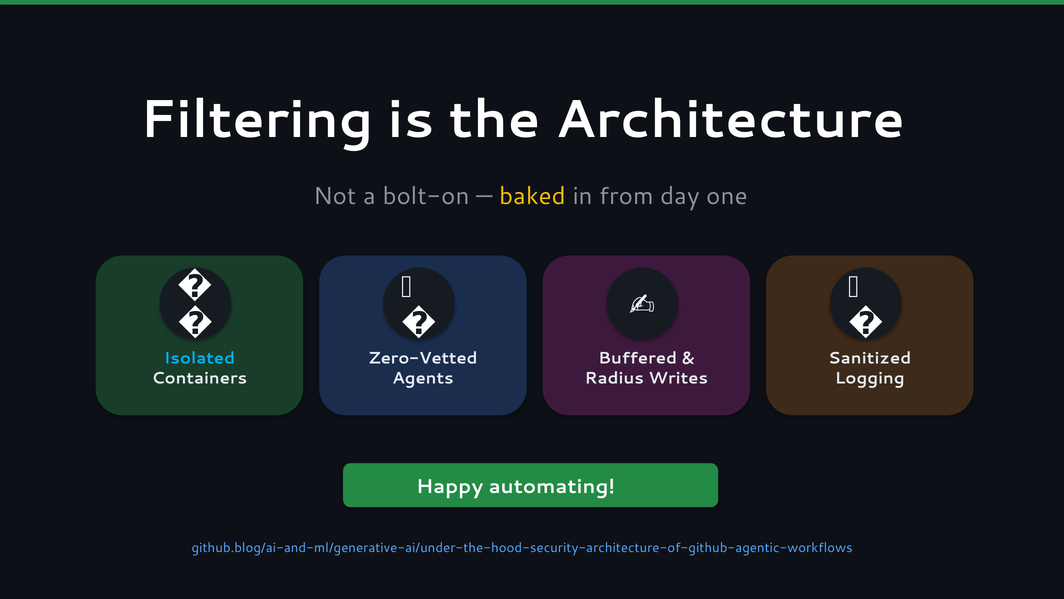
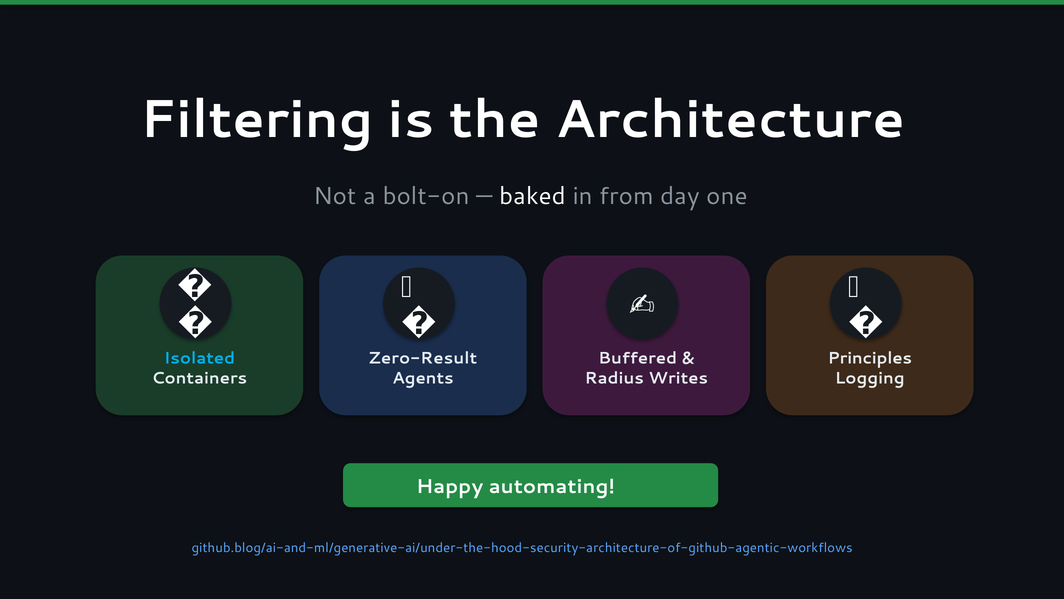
baked colour: yellow -> white
Zero-Vetted: Zero-Vetted -> Zero-Result
Sanitized: Sanitized -> Principles
